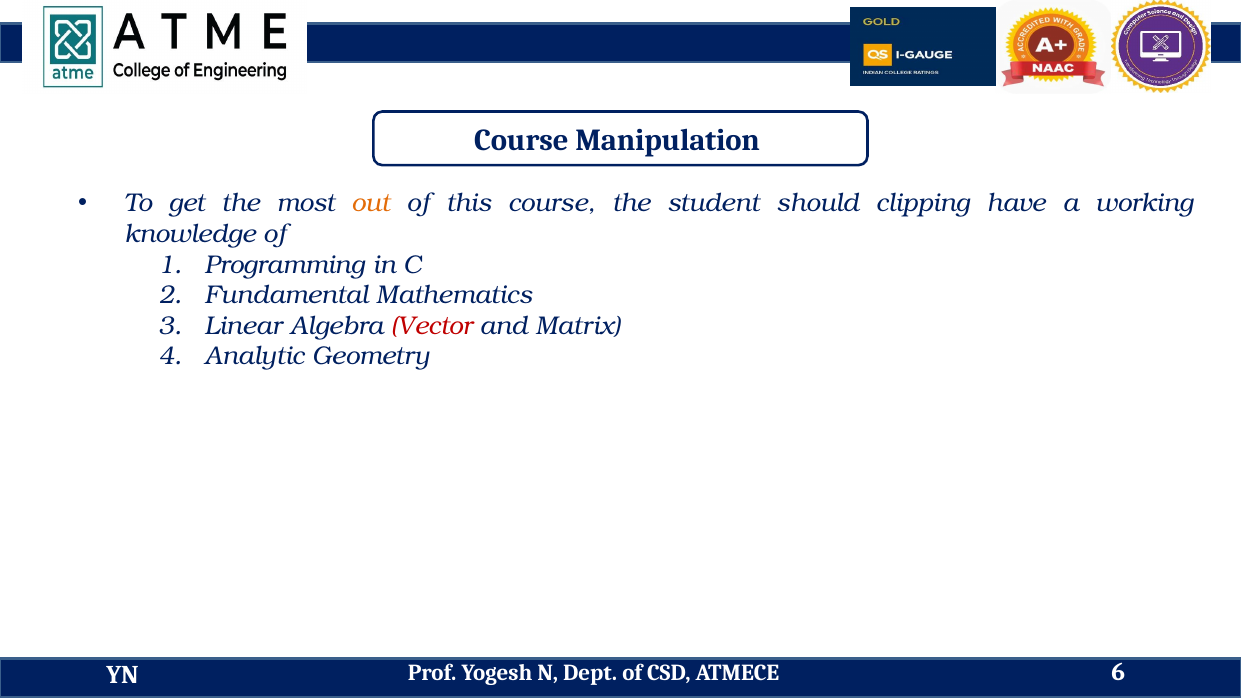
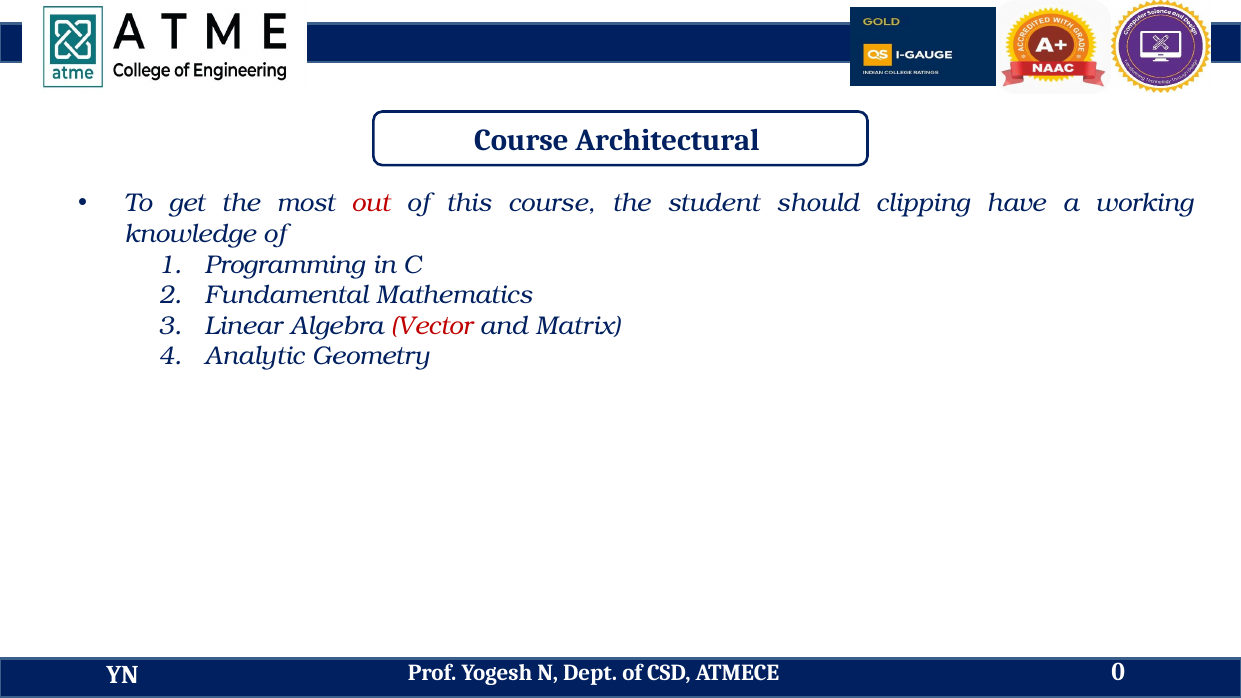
Manipulation: Manipulation -> Architectural
out colour: orange -> red
6: 6 -> 0
